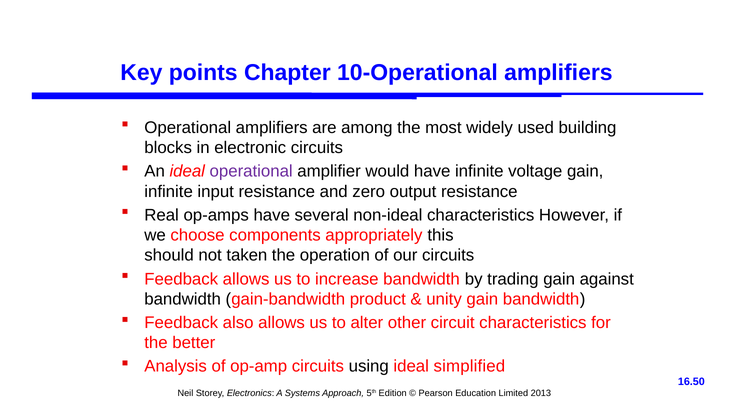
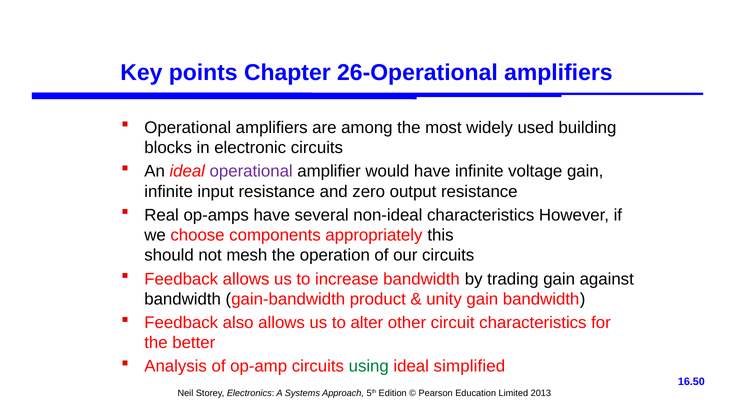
10-Operational: 10-Operational -> 26-Operational
taken: taken -> mesh
using colour: black -> green
